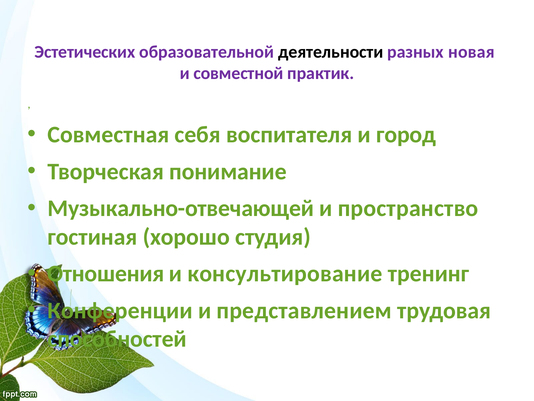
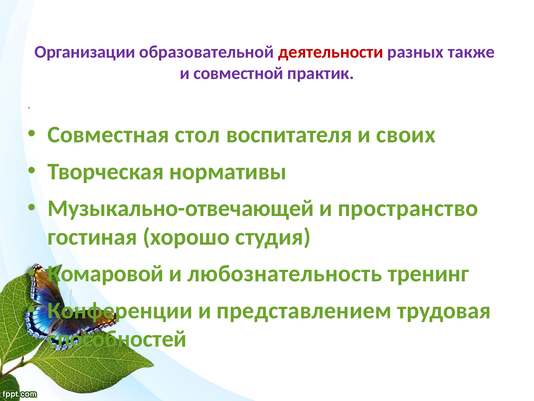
Эстетических: Эстетических -> Организации
деятельности colour: black -> red
новая: новая -> также
себя: себя -> стол
город: город -> своих
понимание: понимание -> нормативы
Отношения: Отношения -> Комаровой
консультирование: консультирование -> любознательность
